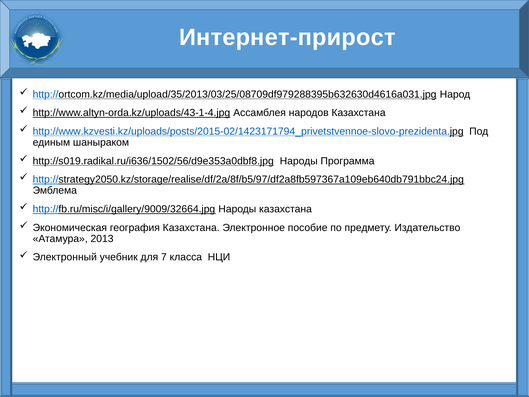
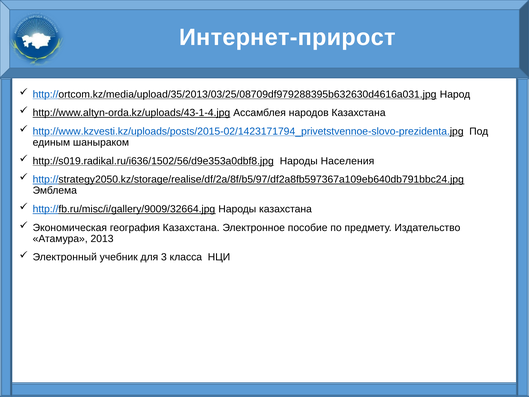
Программа: Программа -> Населения
7: 7 -> 3
